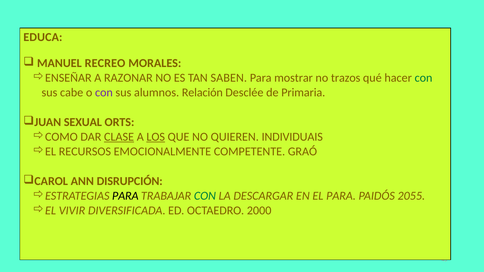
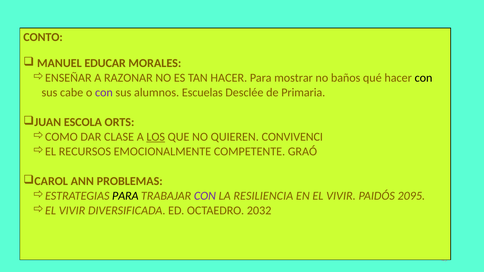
EDUCA: EDUCA -> CONTO
RECREO: RECREO -> EDUCAR
TAN SABEN: SABEN -> HACER
trazos: trazos -> baños
con at (424, 78) colour: green -> black
Relación: Relación -> Escuelas
SEXUAL: SEXUAL -> ESCOLA
CLASE underline: present -> none
INDIVIDUAIS: INDIVIDUAIS -> CONVIVENCI
DISRUPCIÓN: DISRUPCIÓN -> PROBLEMAS
CON at (205, 196) colour: green -> purple
DESCARGAR: DESCARGAR -> RESILIENCIA
EL PARA: PARA -> VIVIR
2055: 2055 -> 2095
2000: 2000 -> 2032
